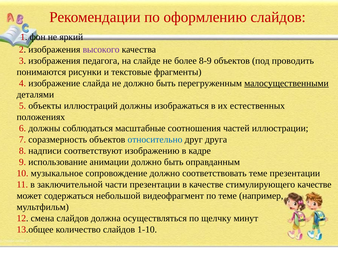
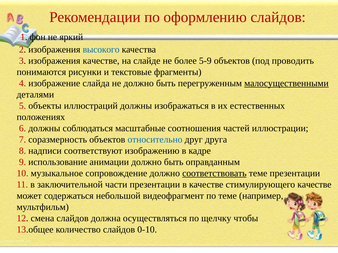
высокого colour: purple -> blue
изображения педагога: педагога -> качестве
8-9: 8-9 -> 5-9
соответствовать underline: none -> present
минут: минут -> чтобы
1-10: 1-10 -> 0-10
